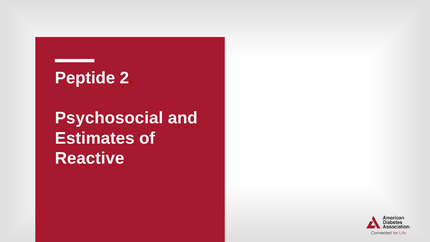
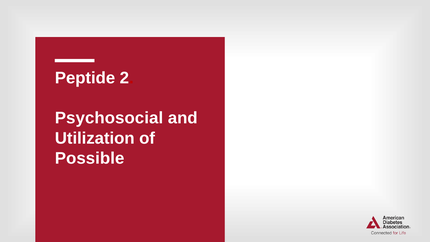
Estimates: Estimates -> Utilization
Reactive: Reactive -> Possible
